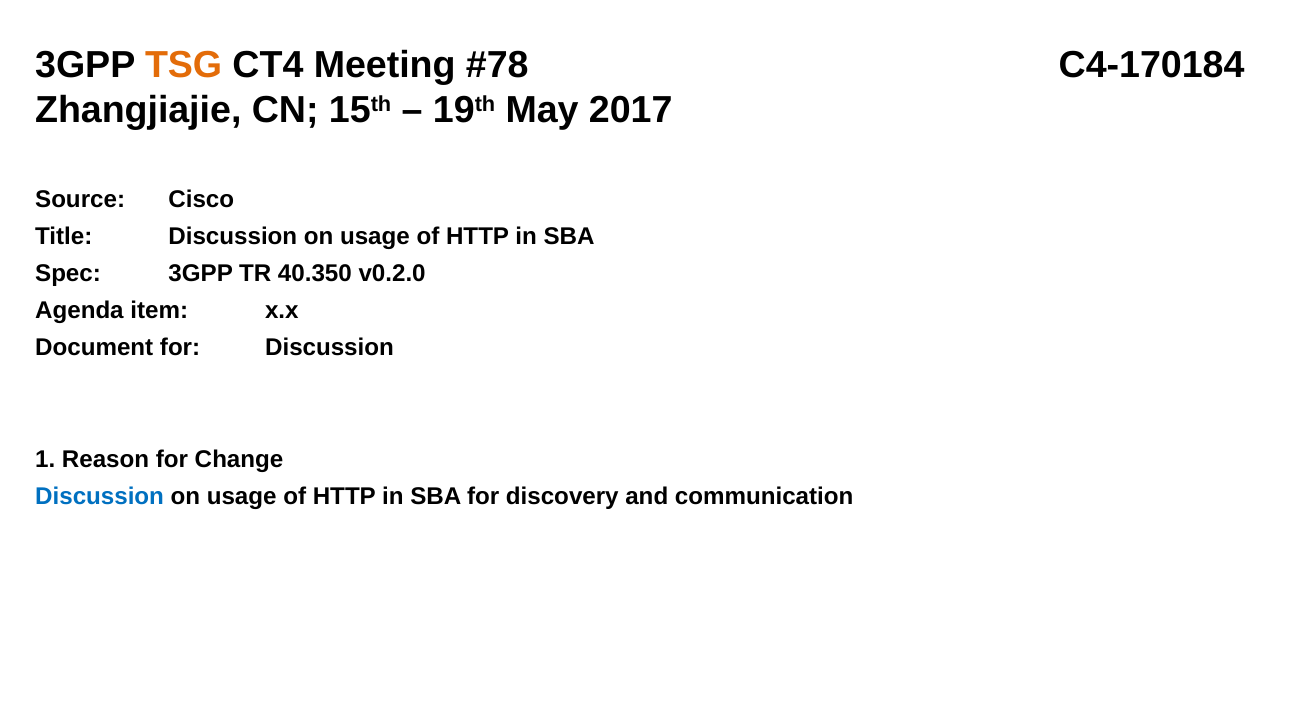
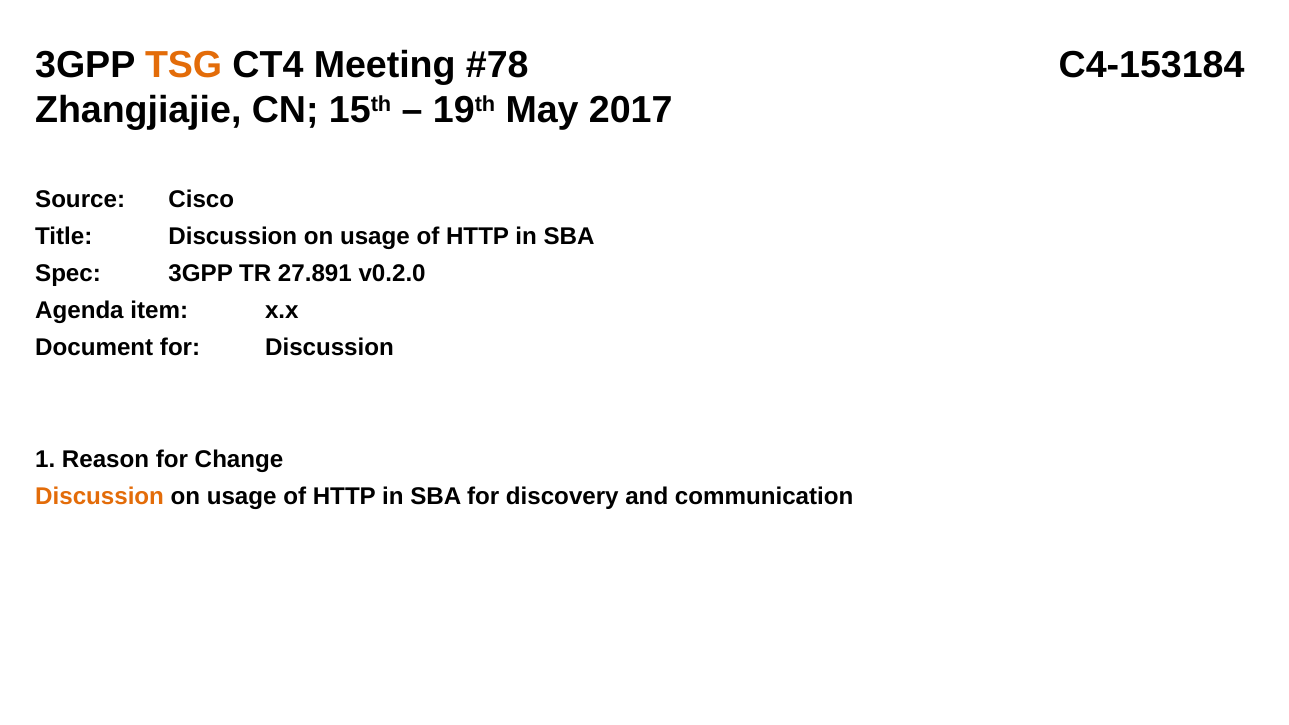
C4-170184: C4-170184 -> C4-153184
40.350: 40.350 -> 27.891
Discussion at (100, 496) colour: blue -> orange
